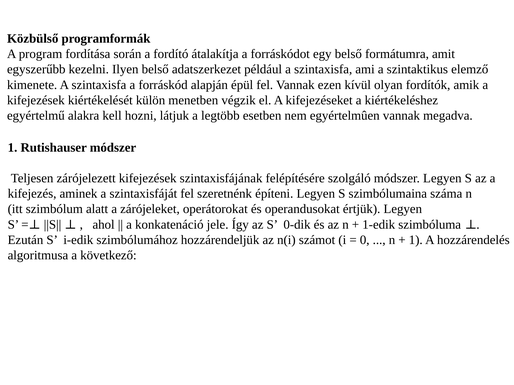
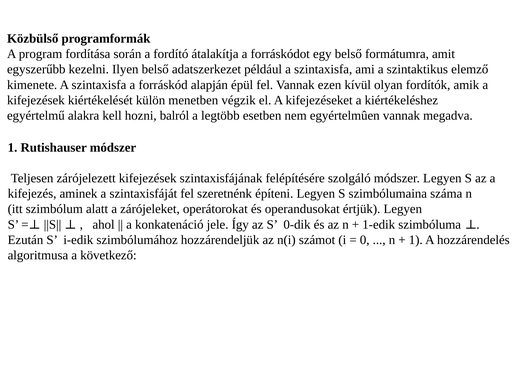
látjuk: látjuk -> balról
